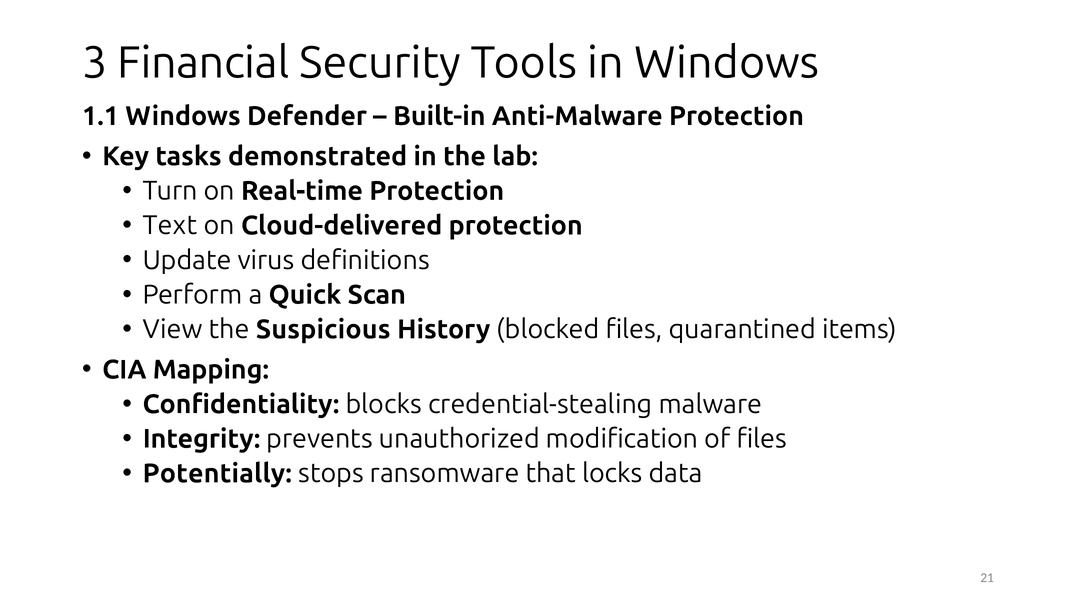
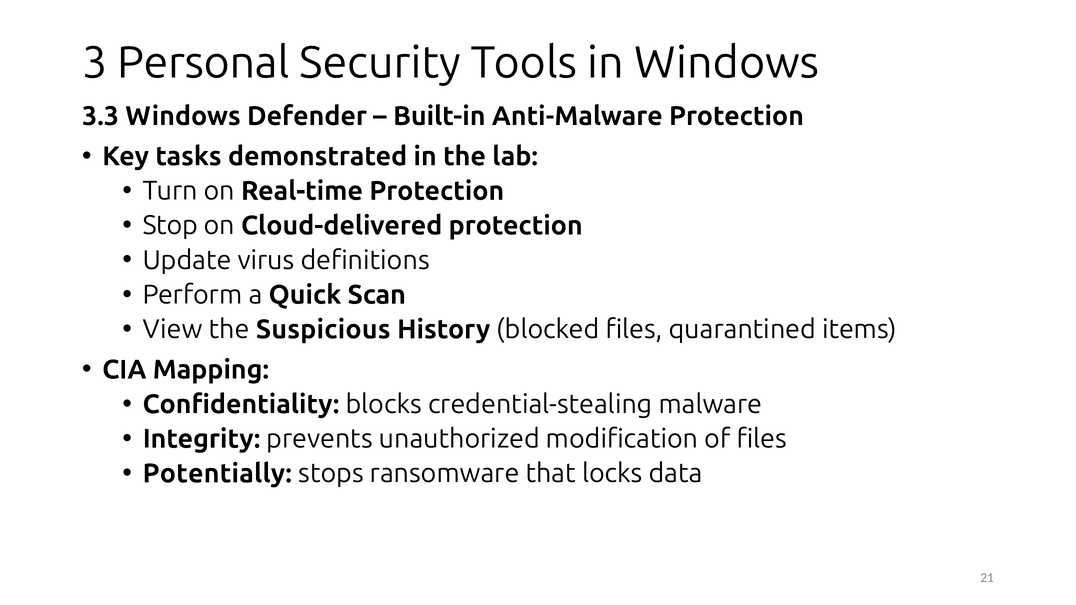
Financial: Financial -> Personal
1.1: 1.1 -> 3.3
Text: Text -> Stop
